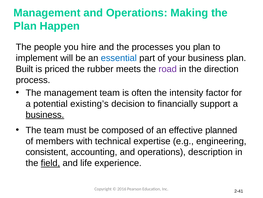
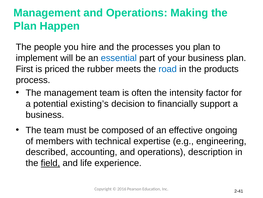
Built: Built -> First
road colour: purple -> blue
direction: direction -> products
business at (45, 114) underline: present -> none
planned: planned -> ongoing
consistent: consistent -> described
